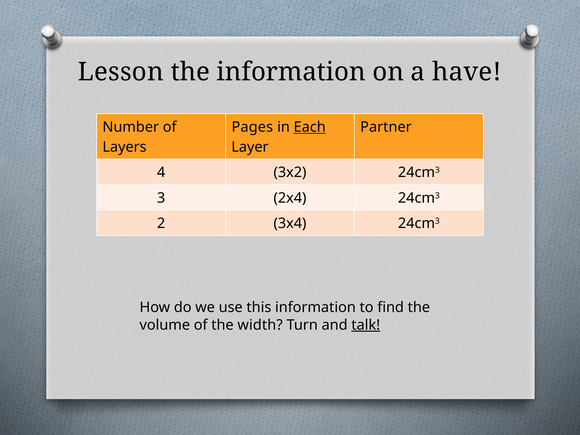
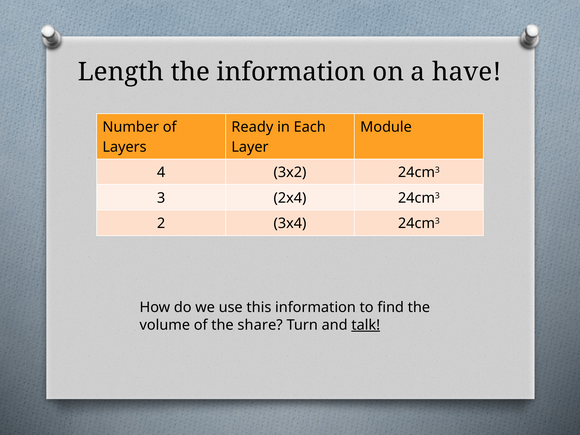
Lesson: Lesson -> Length
Pages: Pages -> Ready
Each underline: present -> none
Partner: Partner -> Module
width: width -> share
